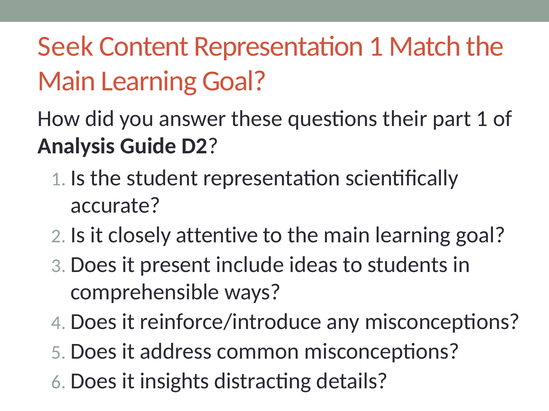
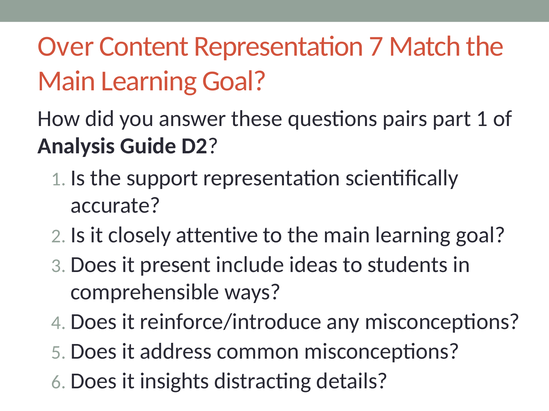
Seek: Seek -> Over
Representation 1: 1 -> 7
their: their -> pairs
student: student -> support
